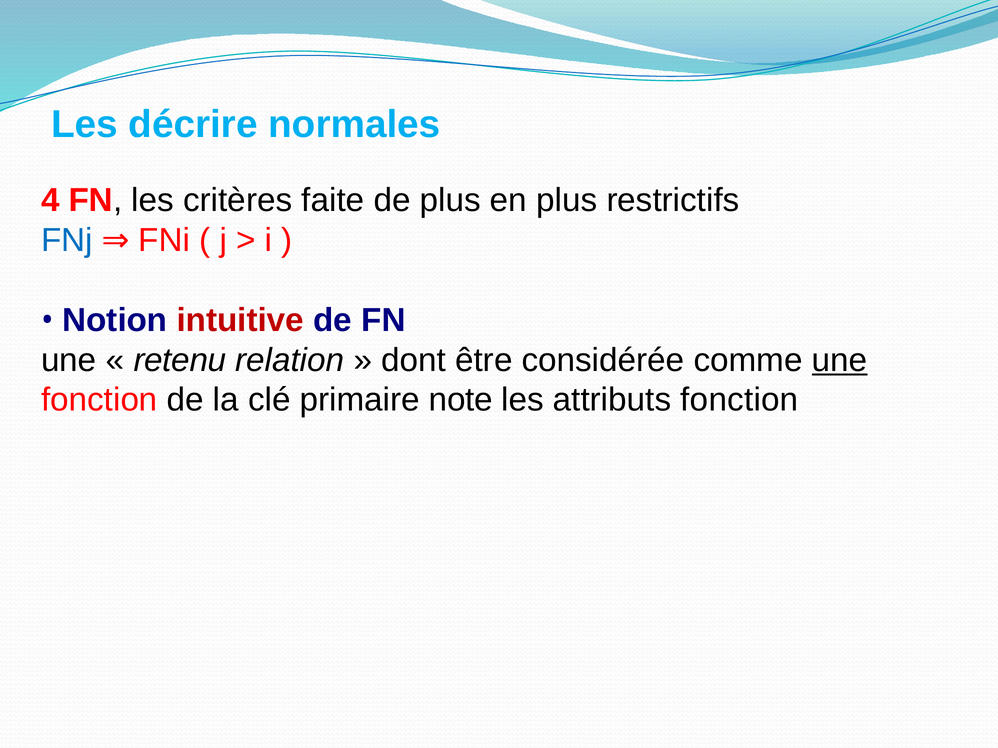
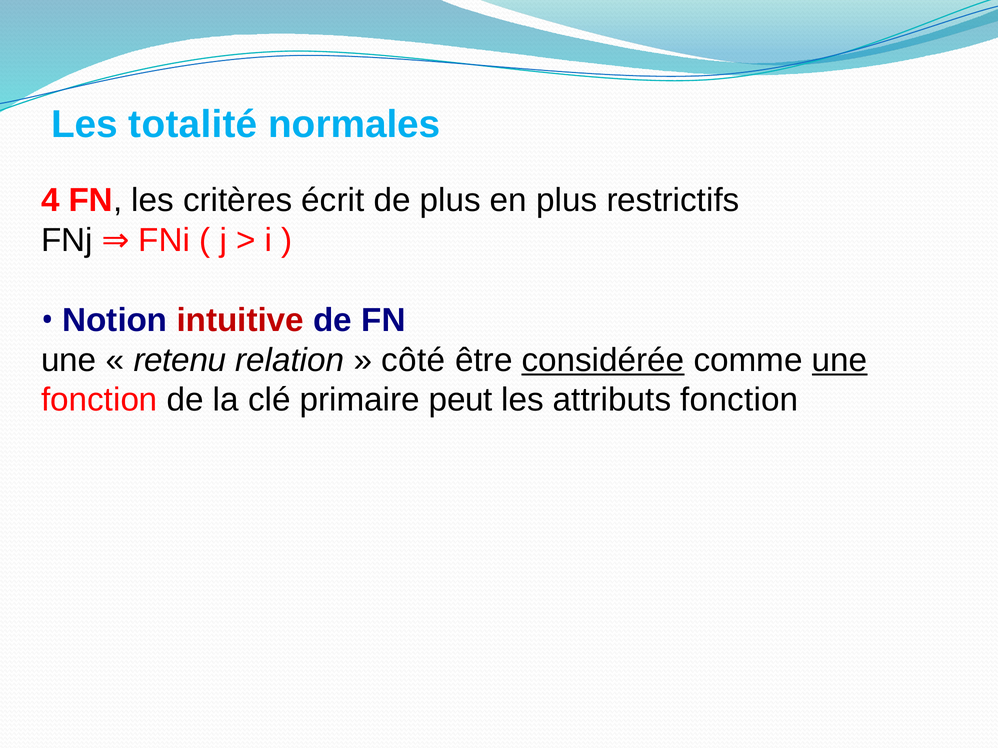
décrire: décrire -> totalité
faite: faite -> écrit
FNj colour: blue -> black
dont: dont -> côté
considérée underline: none -> present
note: note -> peut
